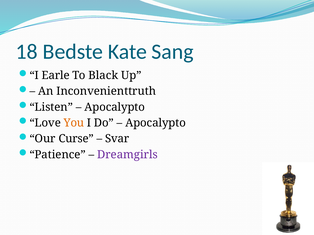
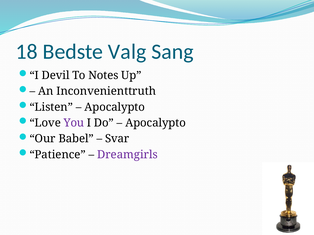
Kate: Kate -> Valg
Earle: Earle -> Devil
Black: Black -> Notes
You colour: orange -> purple
Curse: Curse -> Babel
